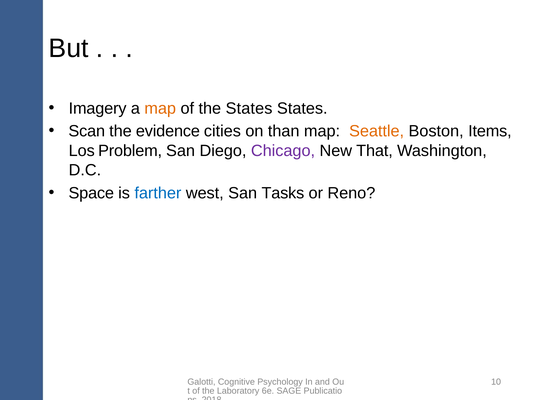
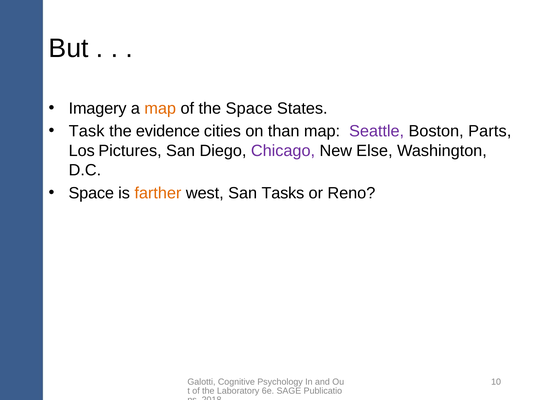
the States: States -> Space
Scan: Scan -> Task
Seattle colour: orange -> purple
Items: Items -> Parts
Problem: Problem -> Pictures
That: That -> Else
farther colour: blue -> orange
